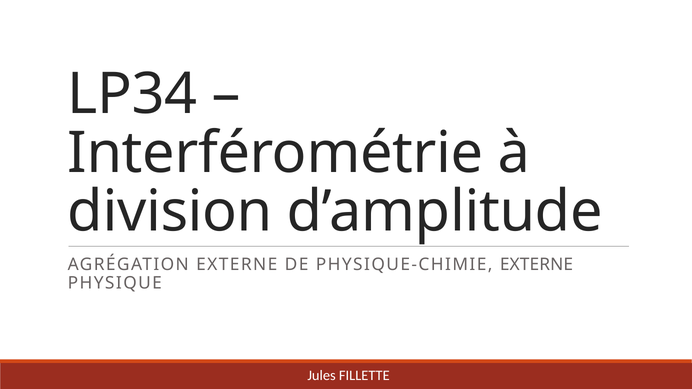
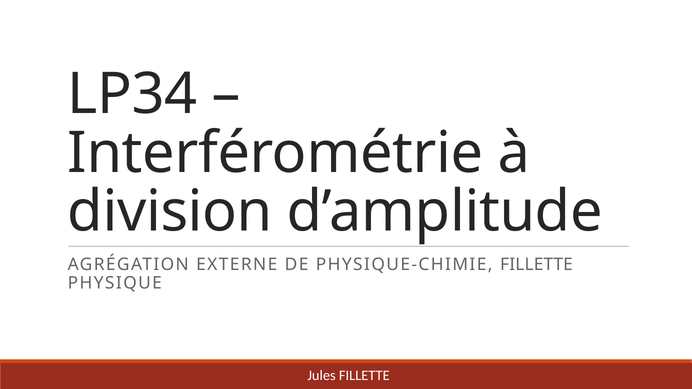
PHYSIQUE-CHIMIE EXTERNE: EXTERNE -> FILLETTE
